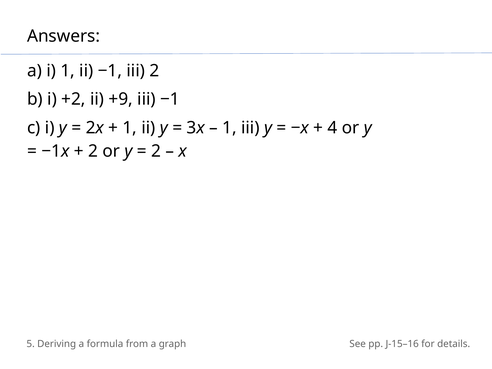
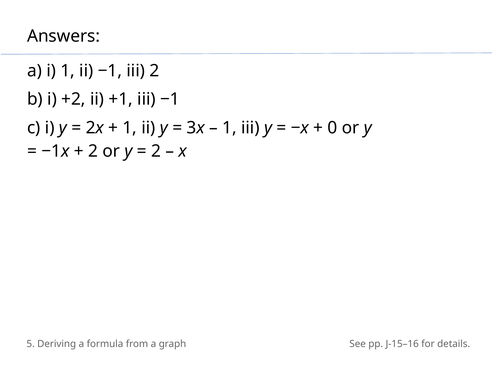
+9: +9 -> +1
4: 4 -> 0
